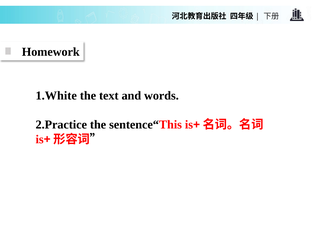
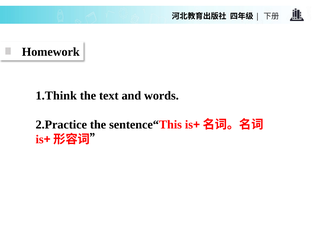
1.White: 1.White -> 1.Think
